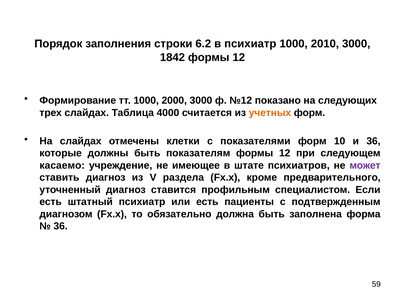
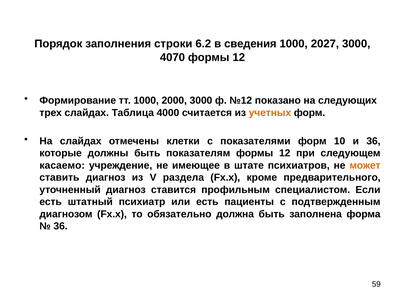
в психиатр: психиатр -> сведения
2010: 2010 -> 2027
1842: 1842 -> 4070
может colour: purple -> orange
